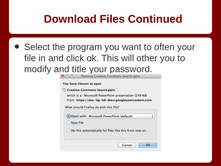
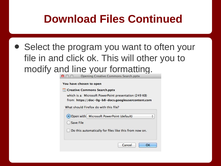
title: title -> line
password: password -> formatting
